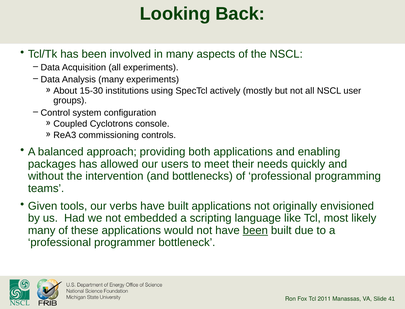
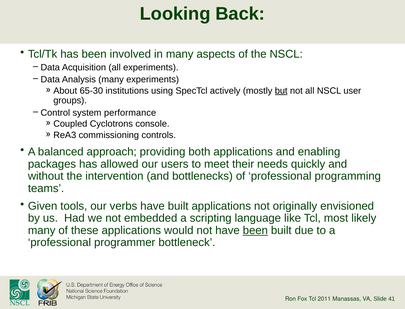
15-30: 15-30 -> 65-30
but underline: none -> present
configuration: configuration -> performance
